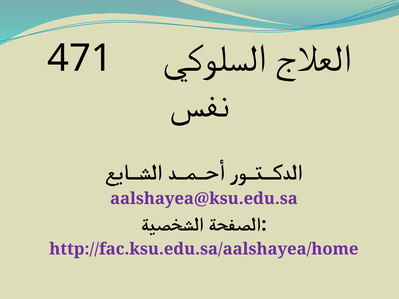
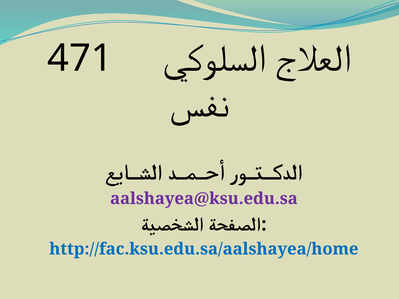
http://fac.ksu.edu.sa/aalshayea/home colour: purple -> blue
